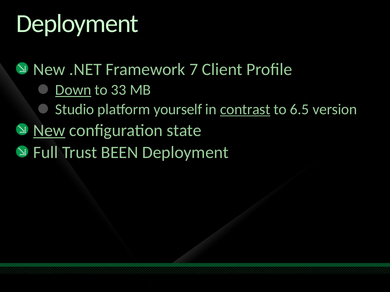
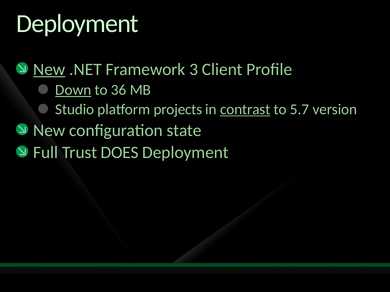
New at (49, 70) underline: none -> present
7: 7 -> 3
33: 33 -> 36
yourself: yourself -> projects
6.5: 6.5 -> 5.7
New at (49, 131) underline: present -> none
BEEN: BEEN -> DOES
